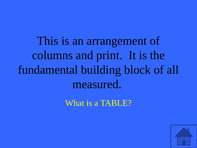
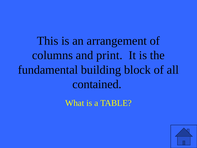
measured: measured -> contained
